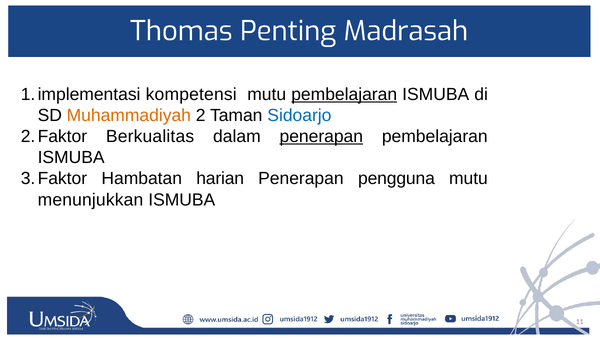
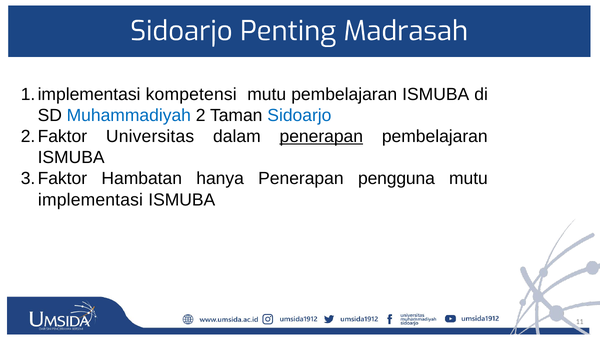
Thomas at (181, 31): Thomas -> Sidoarjo
pembelajaran at (344, 94) underline: present -> none
Muhammadiyah colour: orange -> blue
Berkualitas: Berkualitas -> Universitas
harian: harian -> hanya
menunjukkan: menunjukkan -> implementasi
